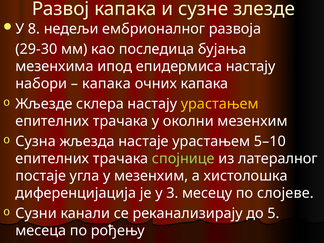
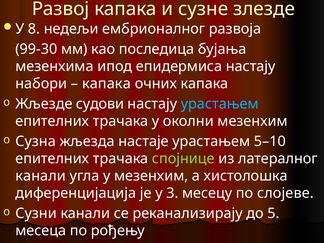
29-30: 29-30 -> 99-30
склера: склера -> судови
урастањем at (220, 104) colour: yellow -> light blue
постаје at (41, 176): постаје -> канали
